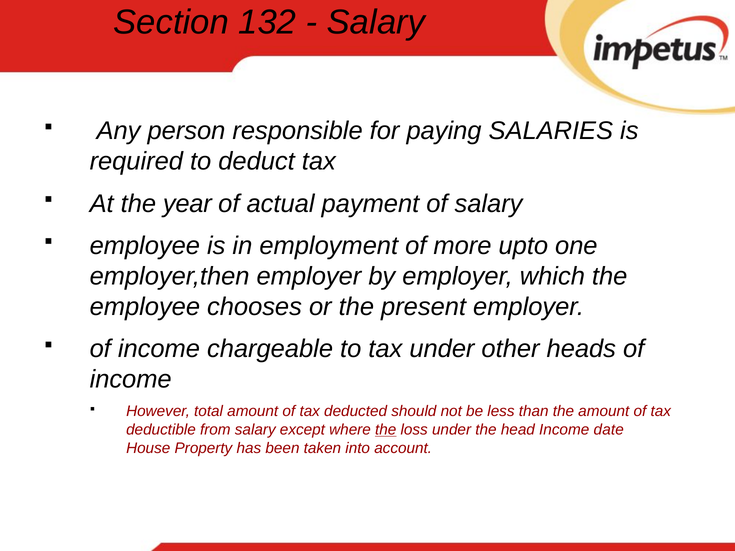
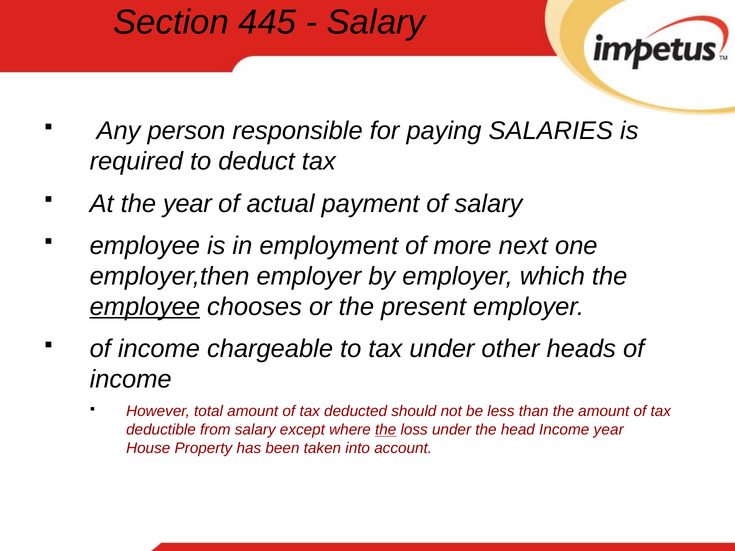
132: 132 -> 445
upto: upto -> next
employee at (145, 307) underline: none -> present
Income date: date -> year
